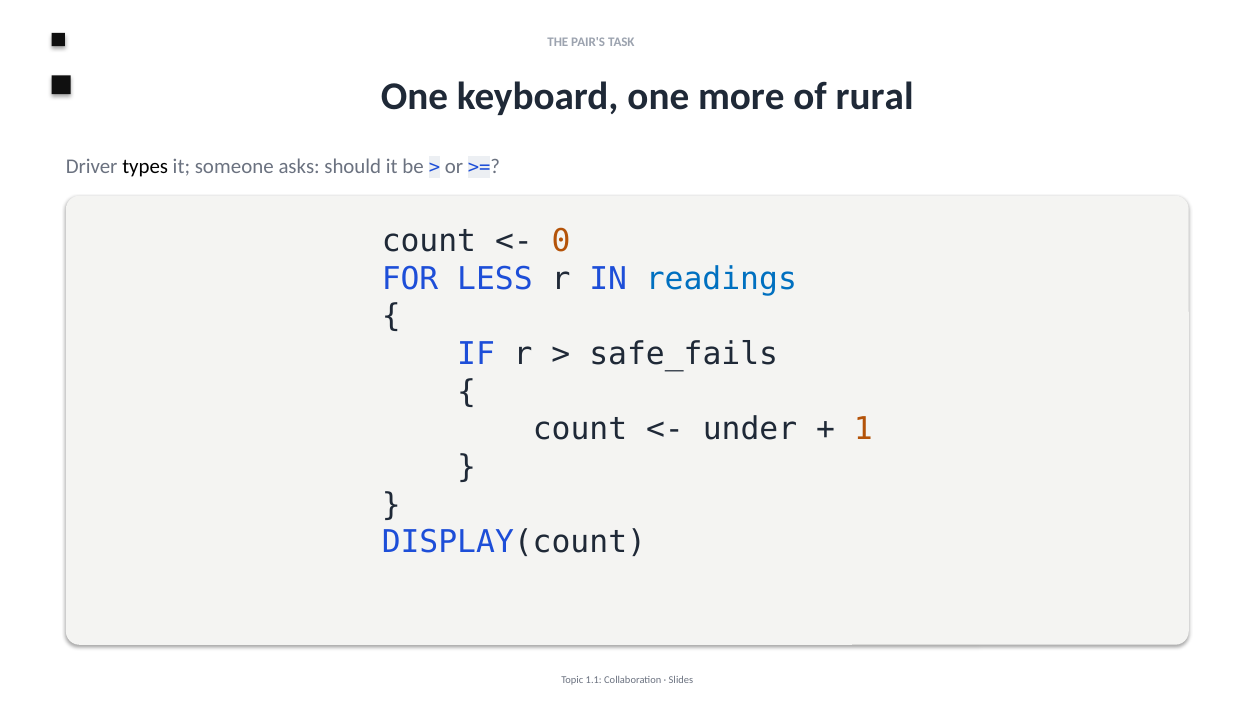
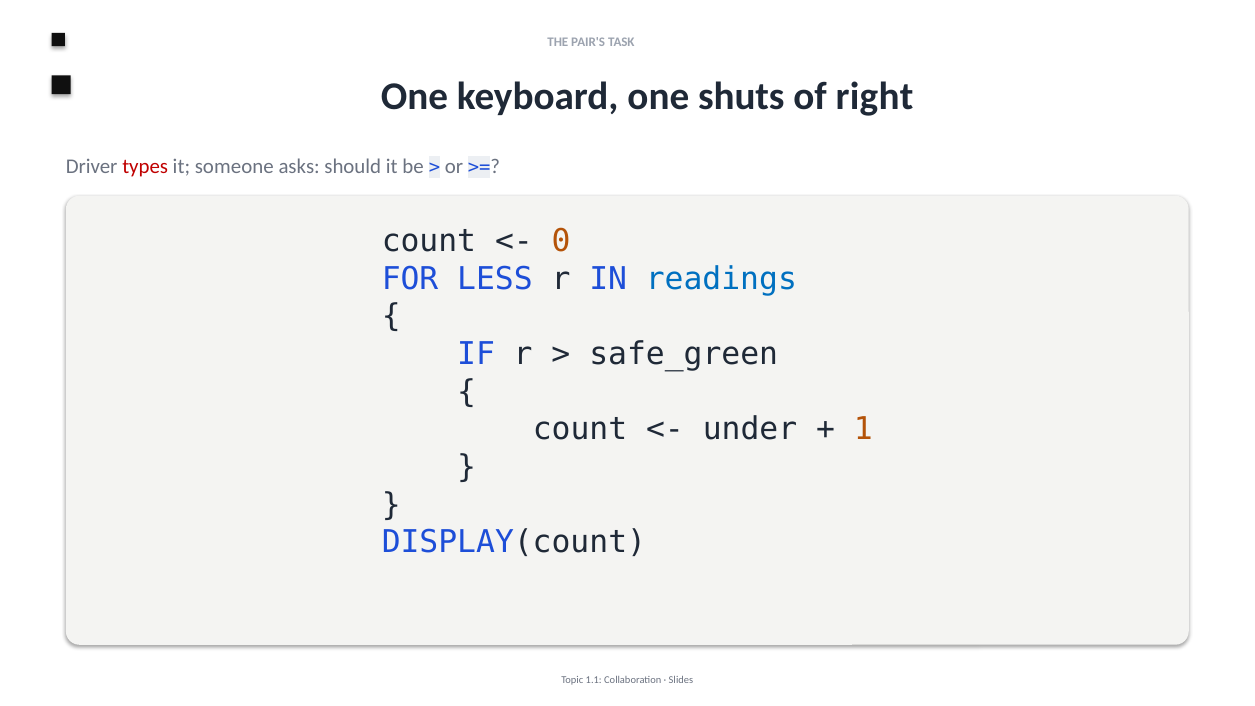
more: more -> shuts
rural: rural -> right
types colour: black -> red
safe_fails: safe_fails -> safe_green
